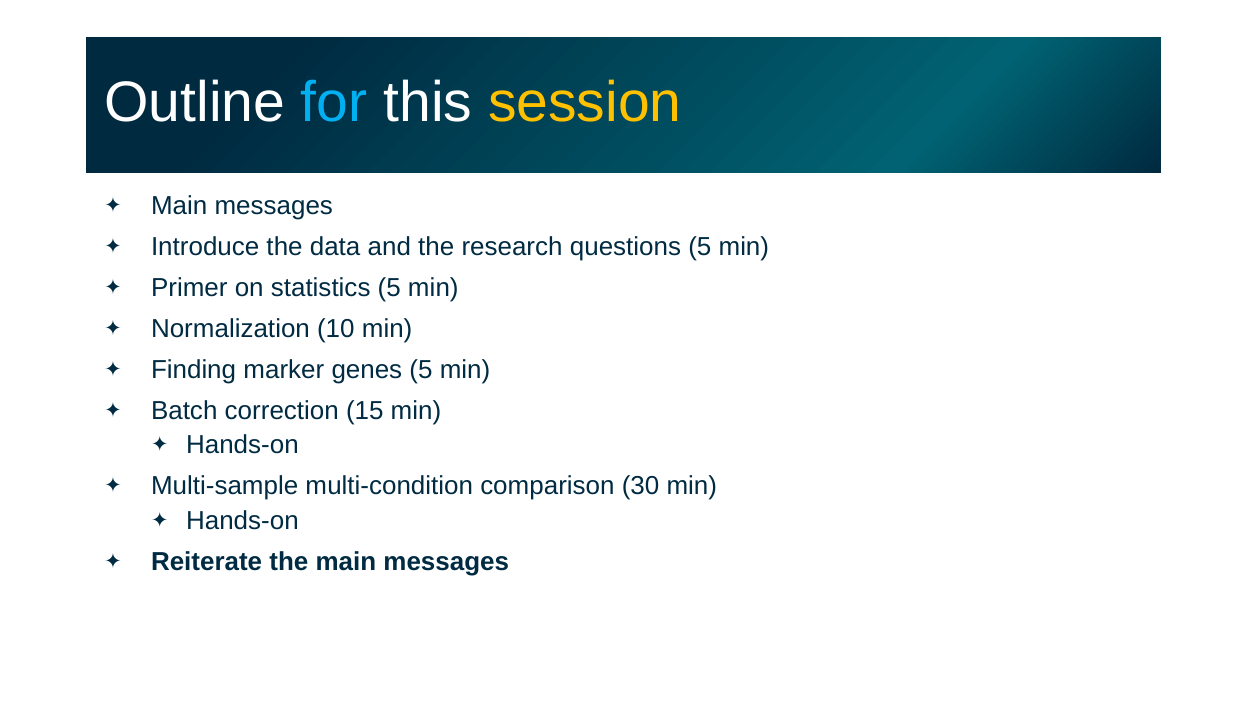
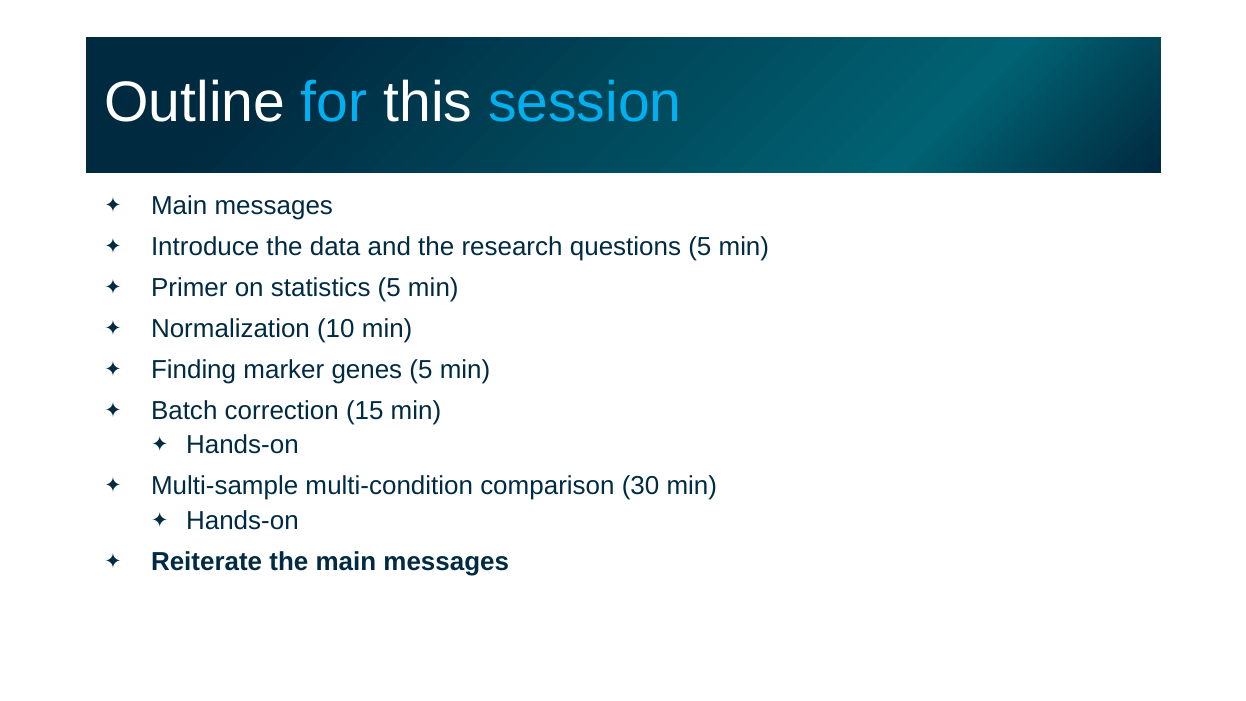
session colour: yellow -> light blue
